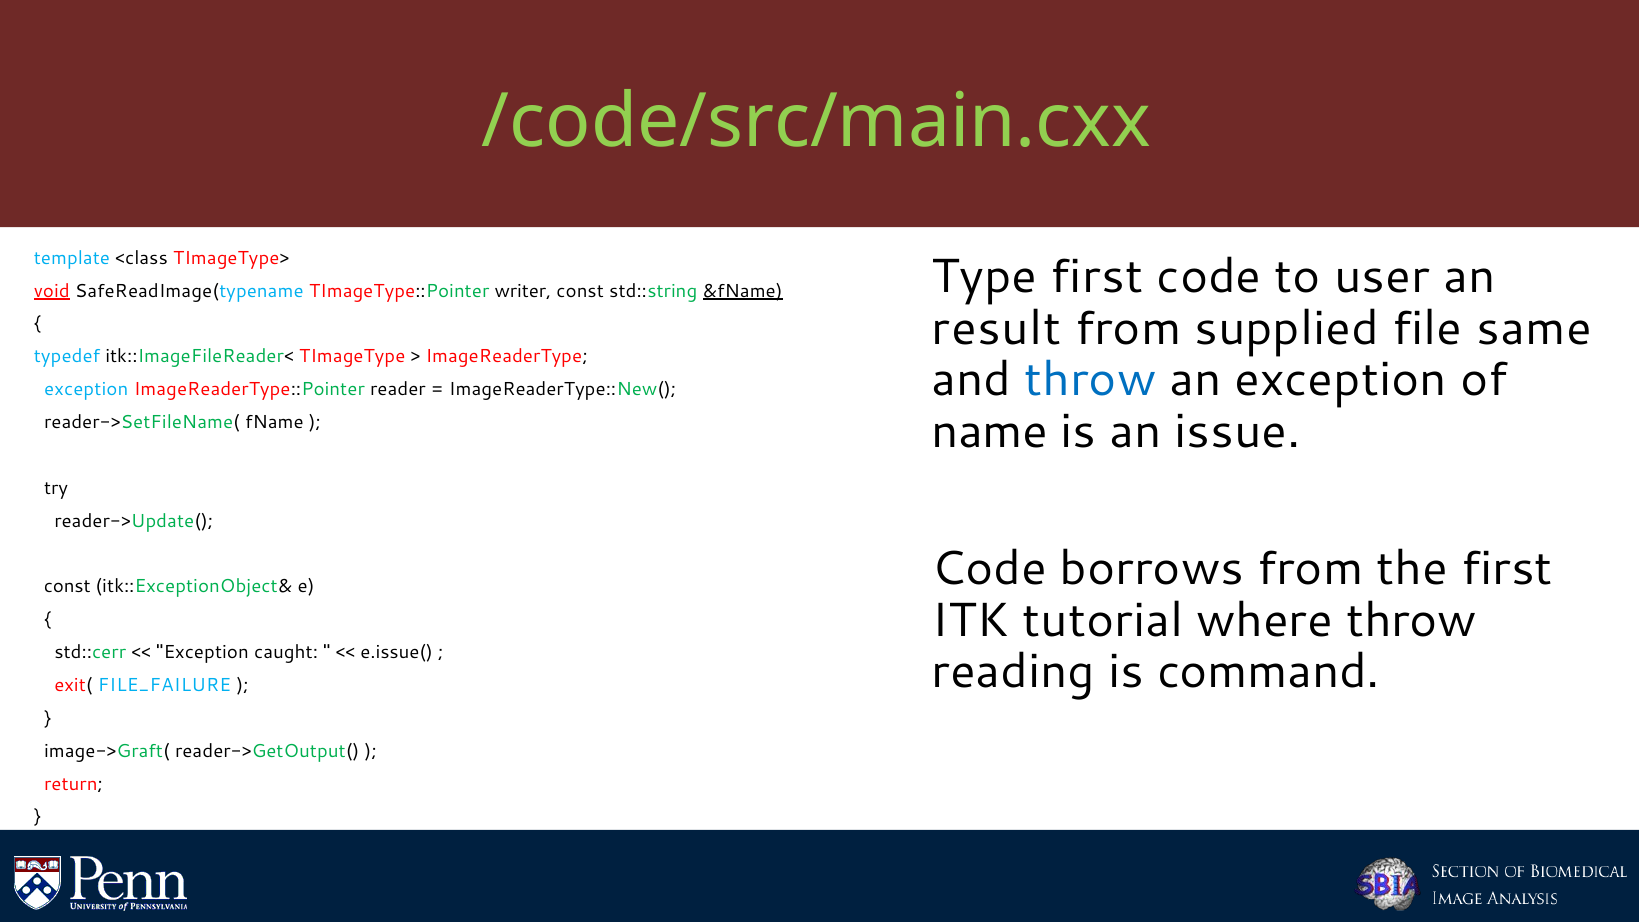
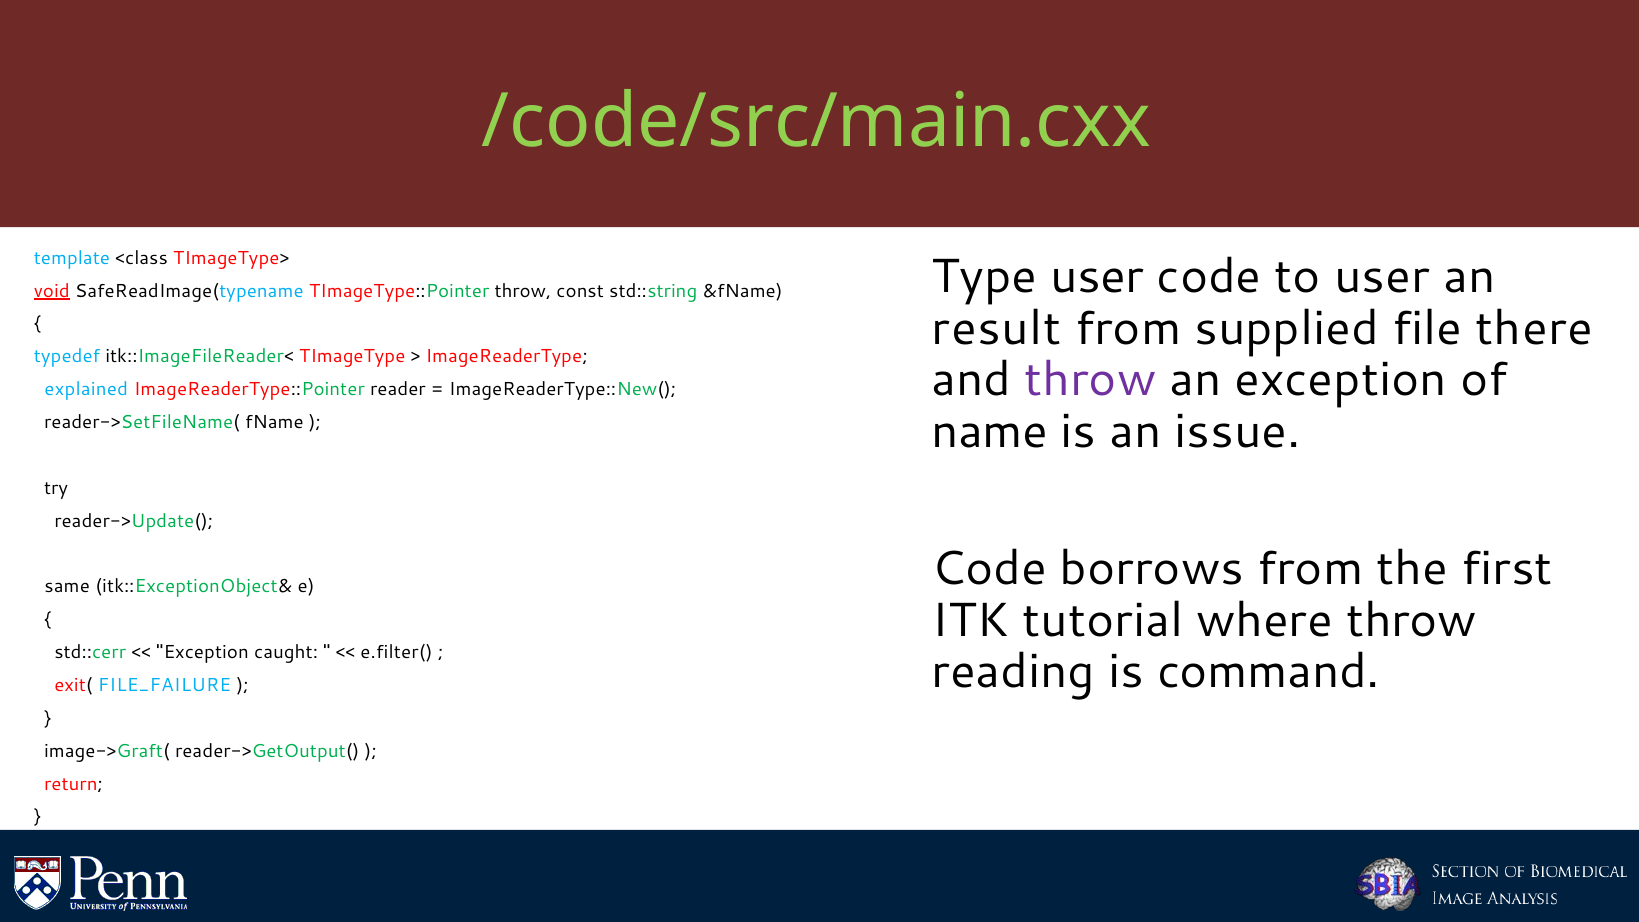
Type first: first -> user
TImageType::Pointer writer: writer -> throw
&fName underline: present -> none
same: same -> there
throw at (1090, 380) colour: blue -> purple
exception at (86, 389): exception -> explained
const at (67, 587): const -> same
e.issue(: e.issue( -> e.filter(
